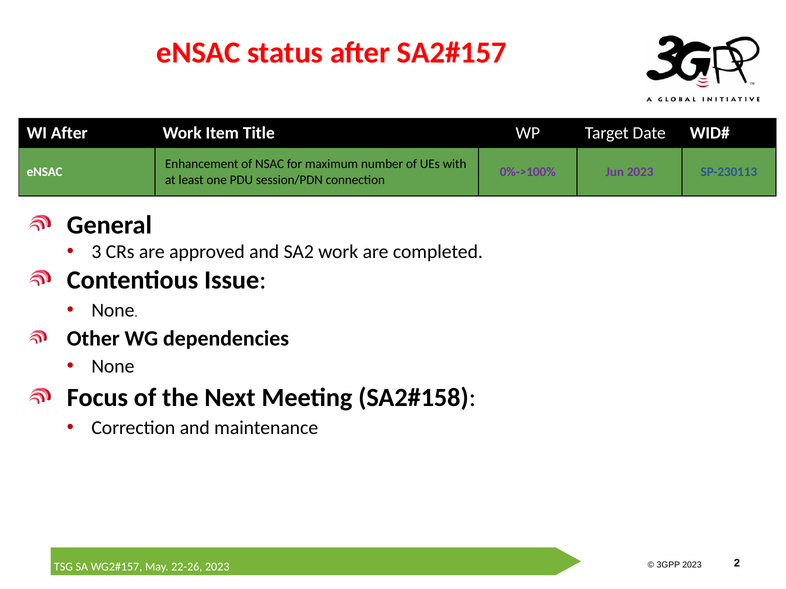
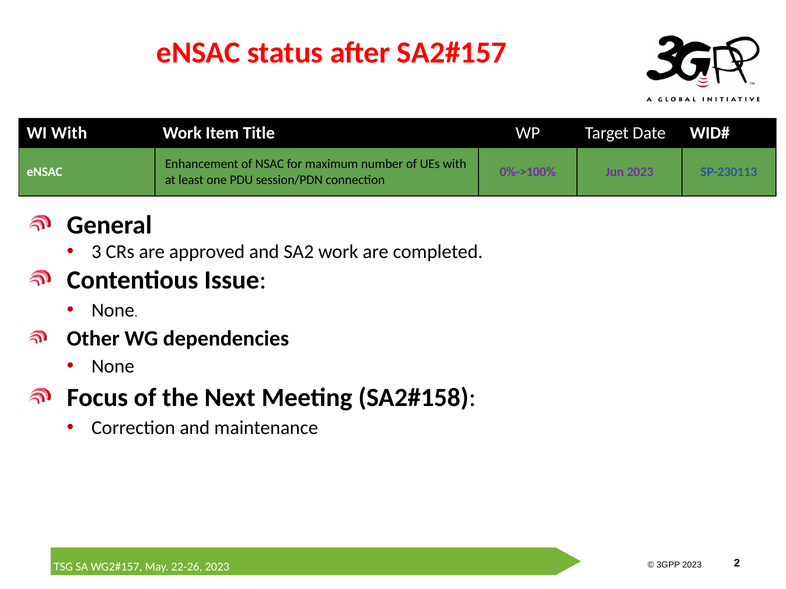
WI After: After -> With
